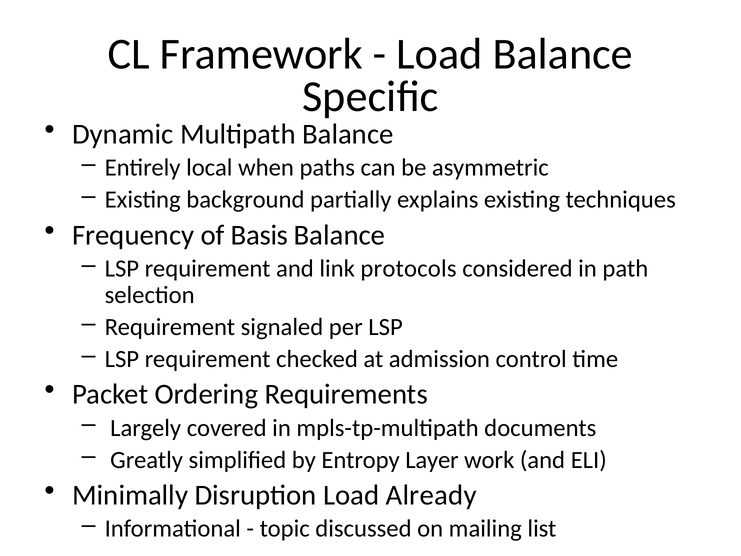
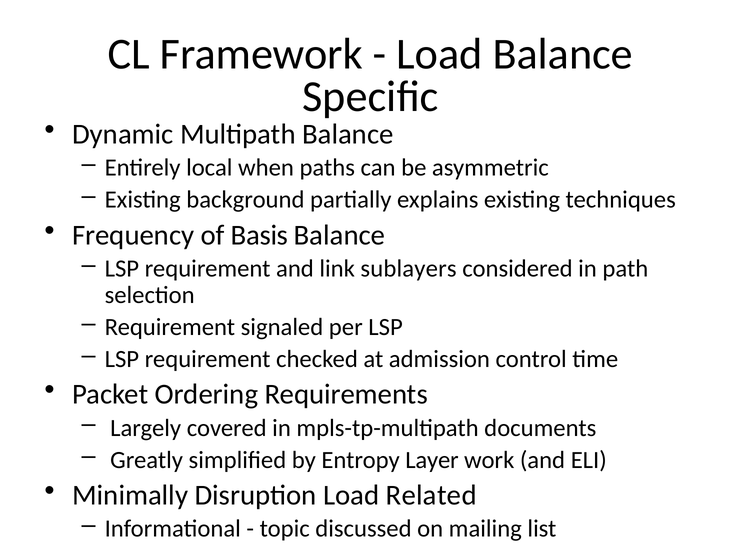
protocols: protocols -> sublayers
Already: Already -> Related
